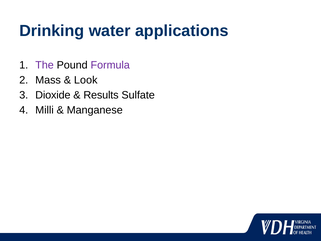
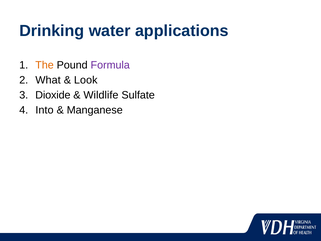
The colour: purple -> orange
Mass: Mass -> What
Results: Results -> Wildlife
Milli: Milli -> Into
